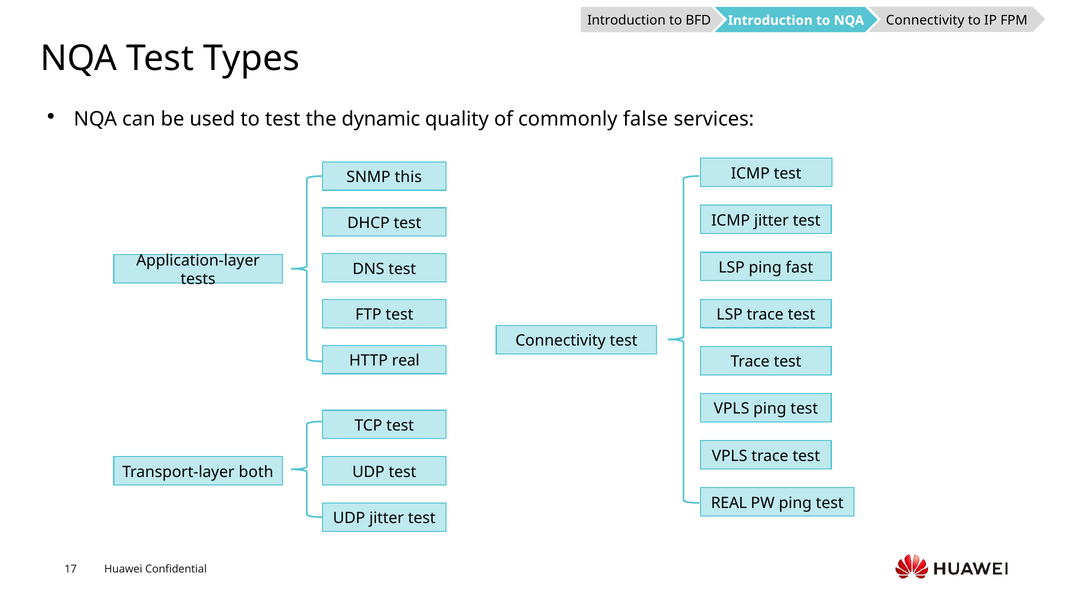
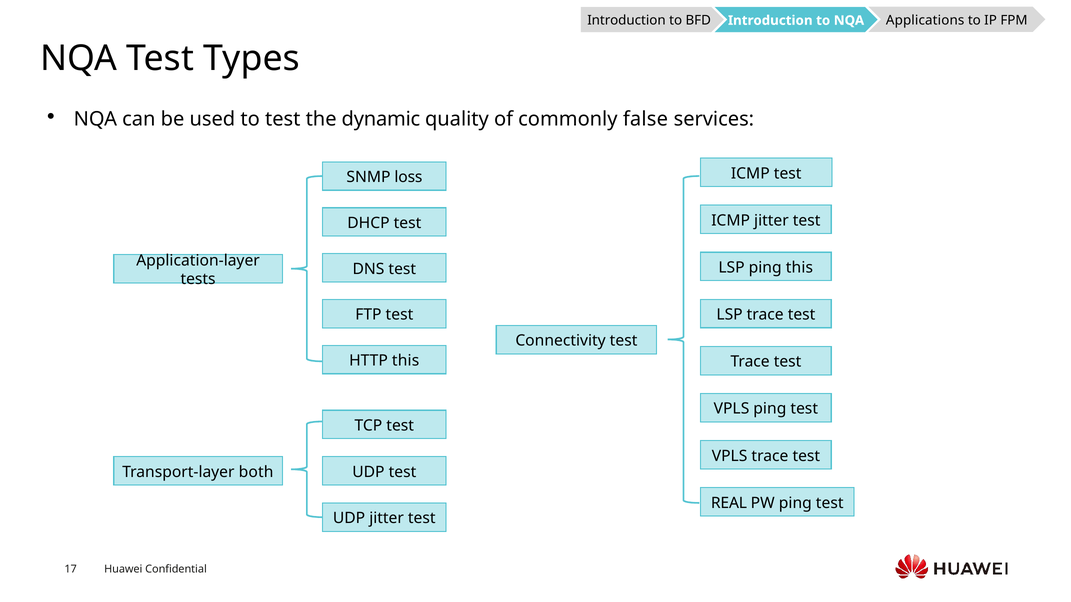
NQA Connectivity: Connectivity -> Applications
this: this -> loss
ping fast: fast -> this
HTTP real: real -> this
